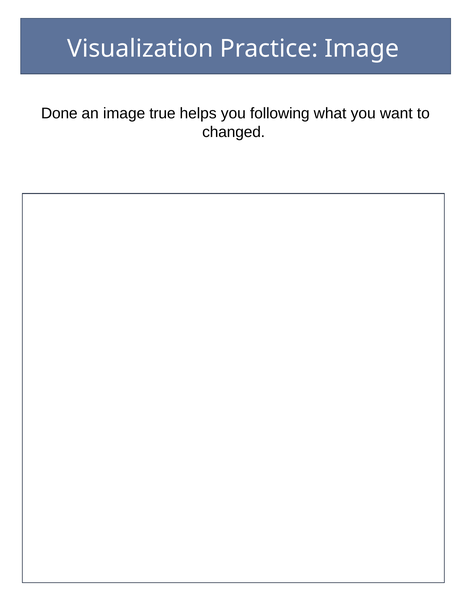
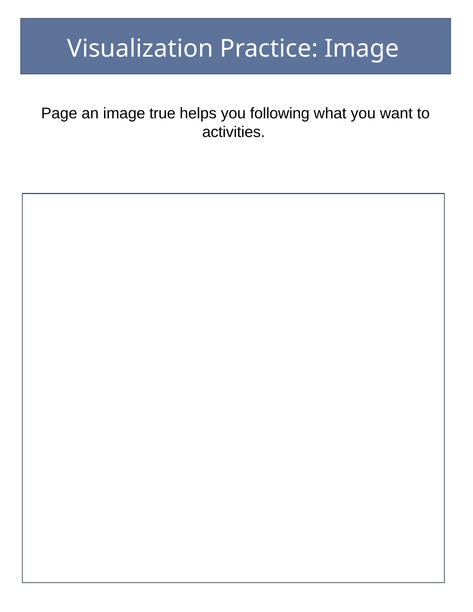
Done: Done -> Page
changed: changed -> activities
